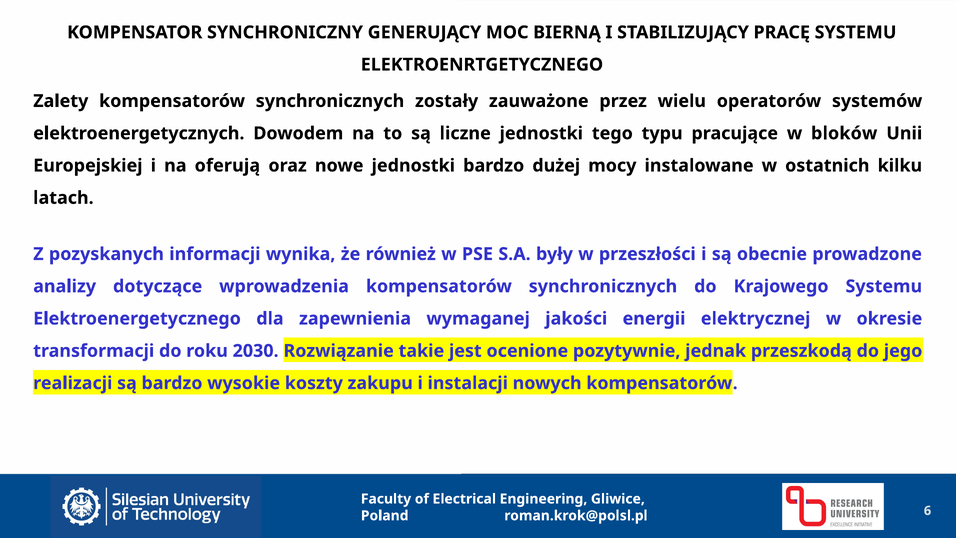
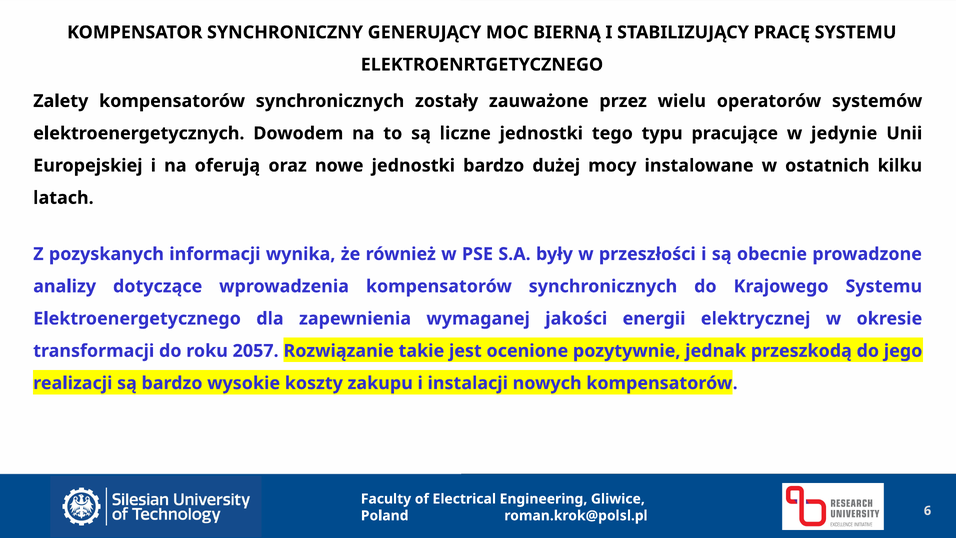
bloków: bloków -> jedynie
2030: 2030 -> 2057
